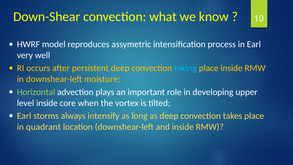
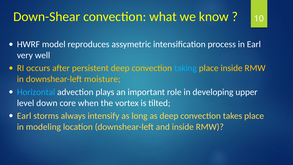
Horizontal colour: light green -> light blue
level inside: inside -> down
quadrant: quadrant -> modeling
